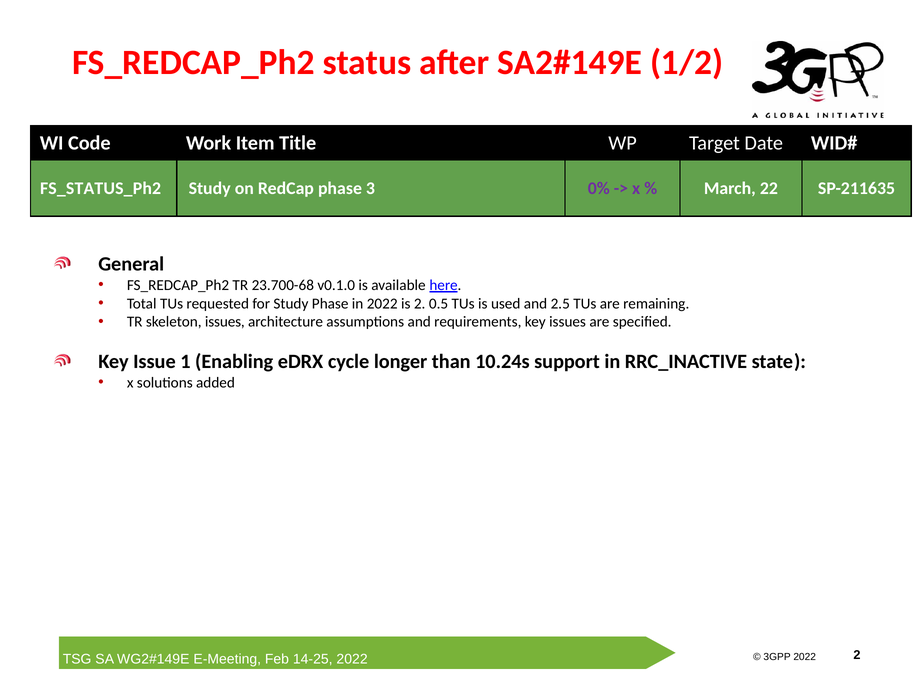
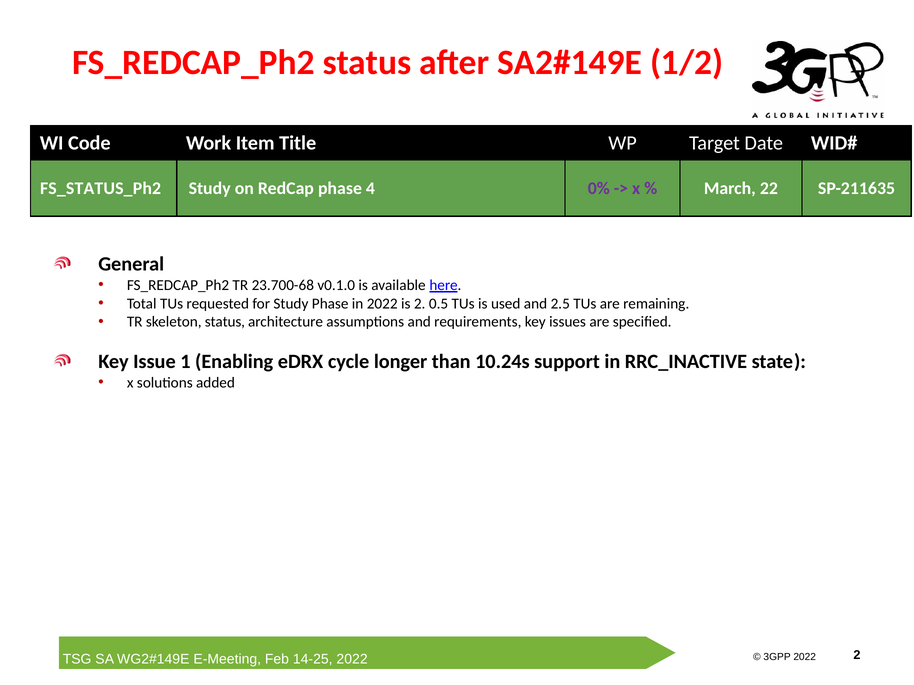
3: 3 -> 4
skeleton issues: issues -> status
